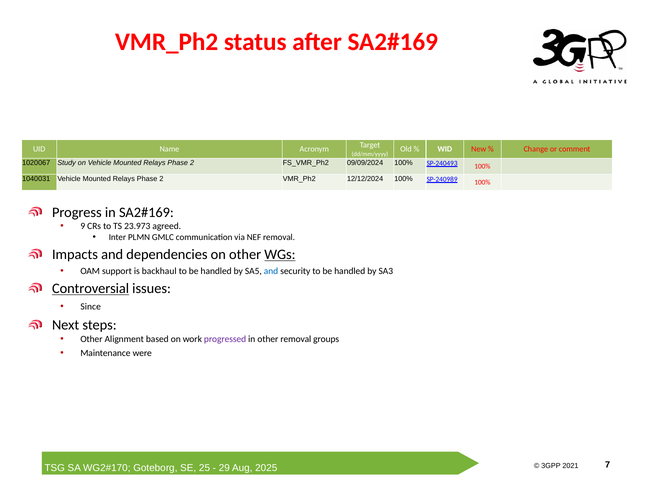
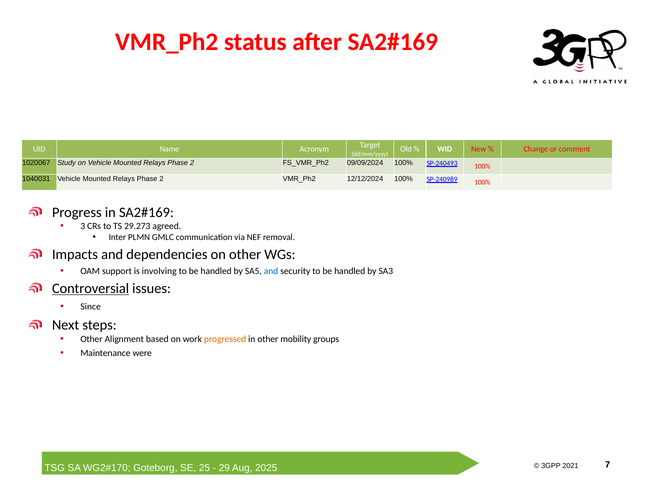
9: 9 -> 3
23.973: 23.973 -> 29.273
WGs underline: present -> none
backhaul: backhaul -> involving
progressed colour: purple -> orange
other removal: removal -> mobility
